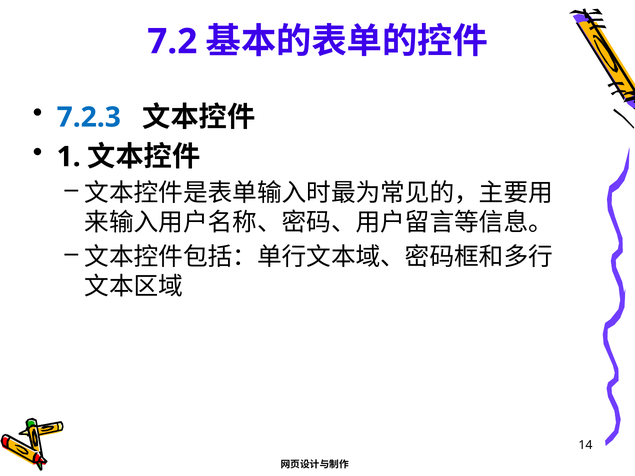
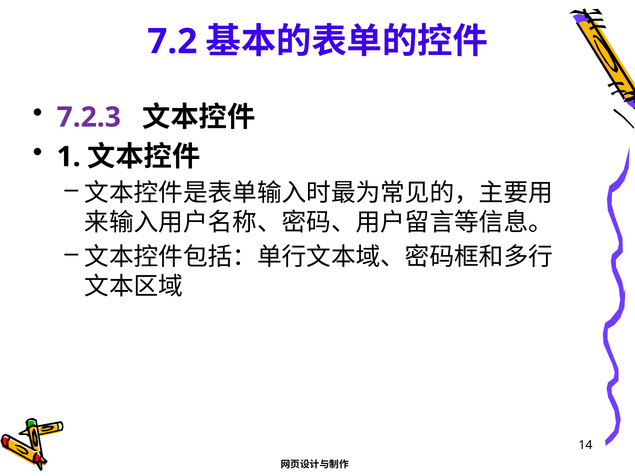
7.2.3 colour: blue -> purple
